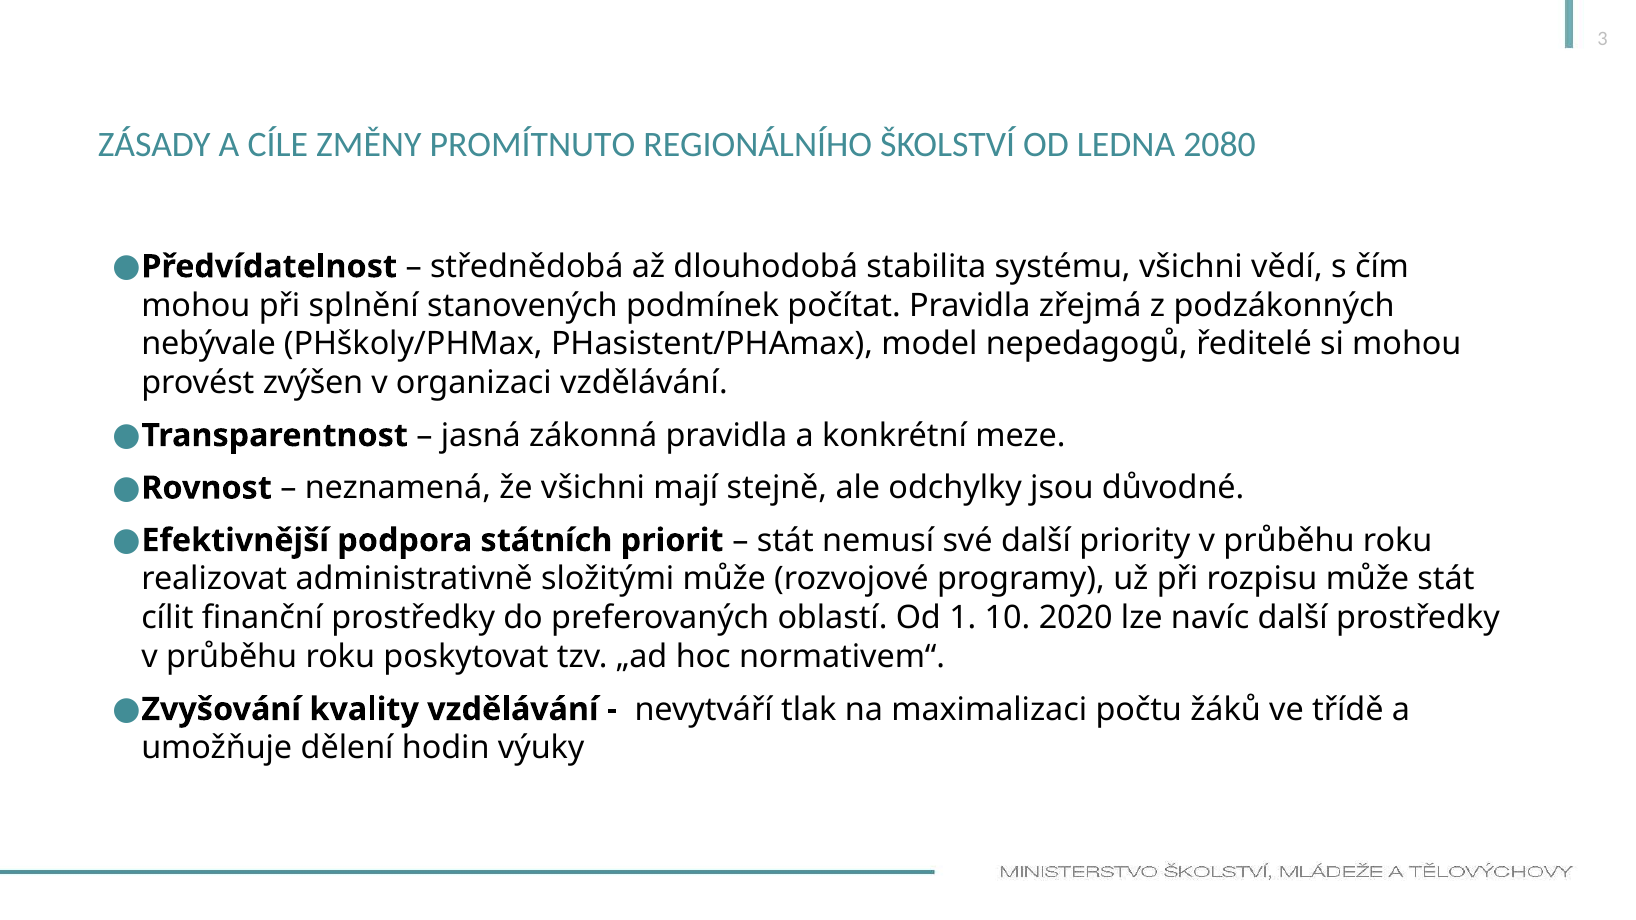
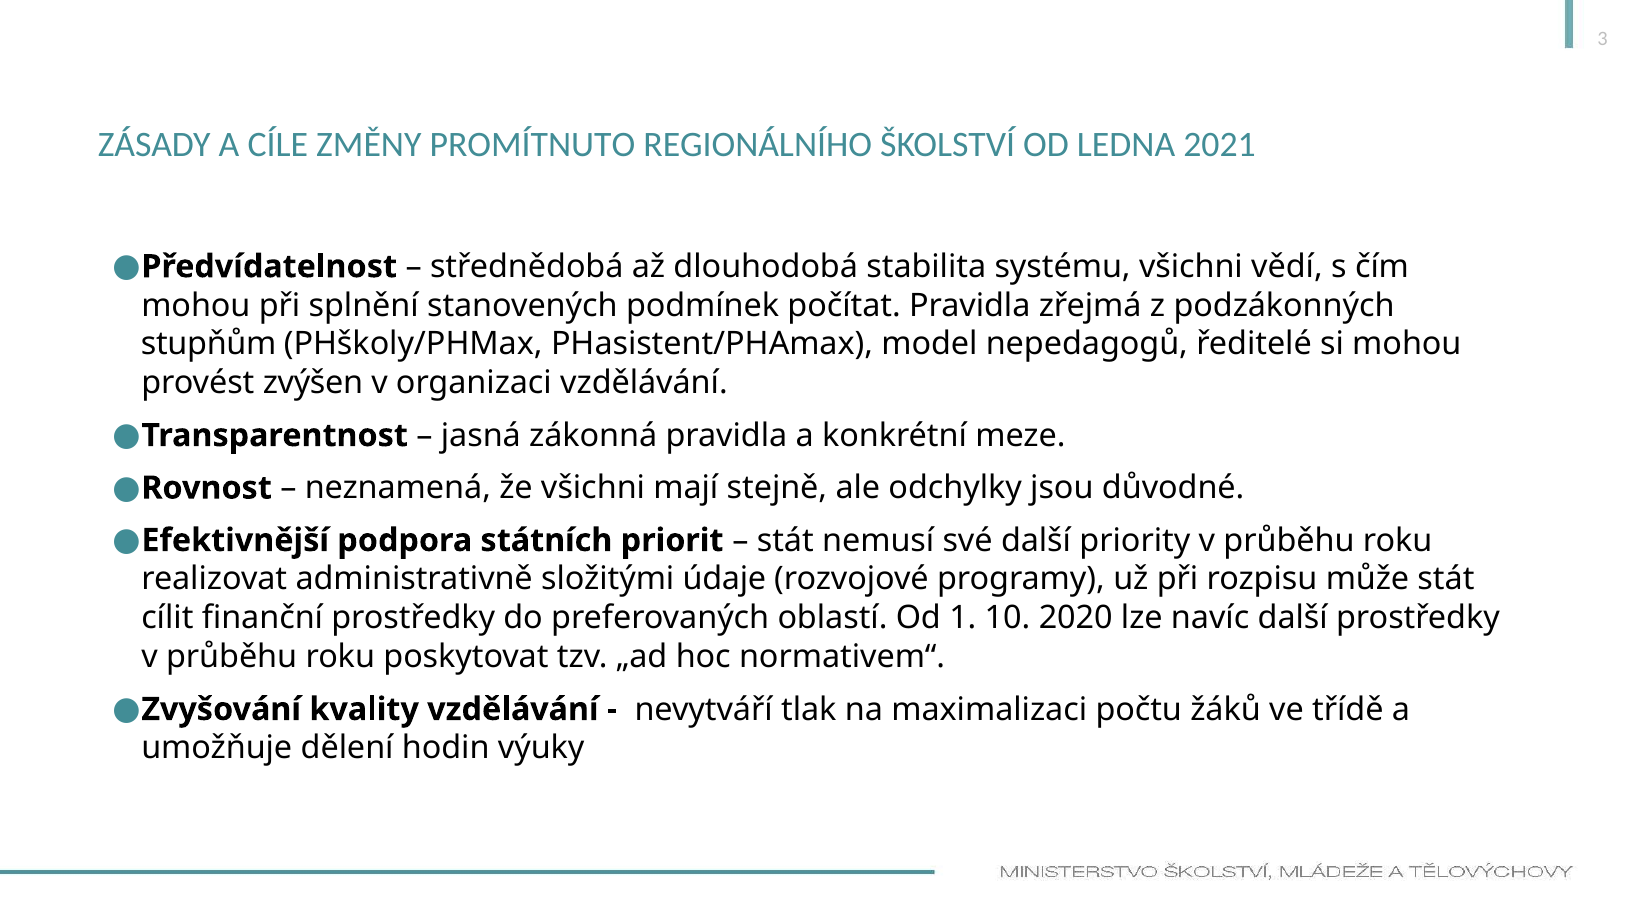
2080: 2080 -> 2021
nebývale: nebývale -> stupňům
složitými může: může -> údaje
